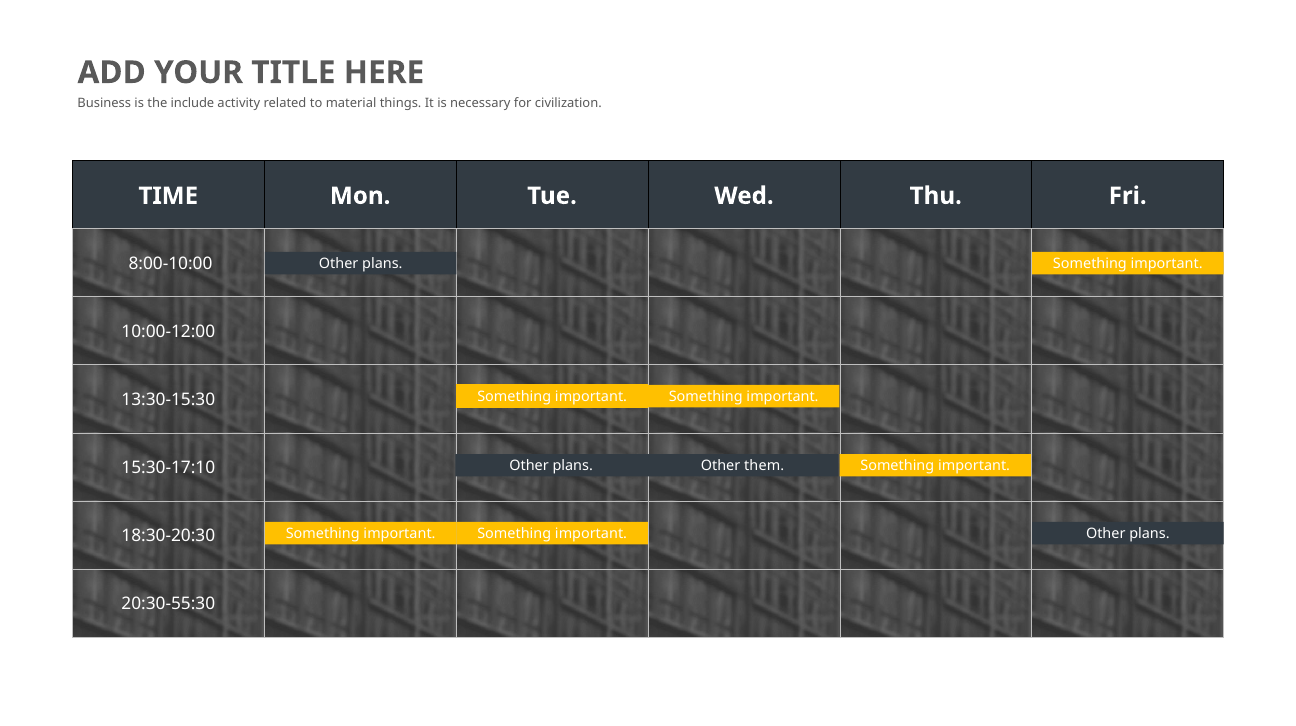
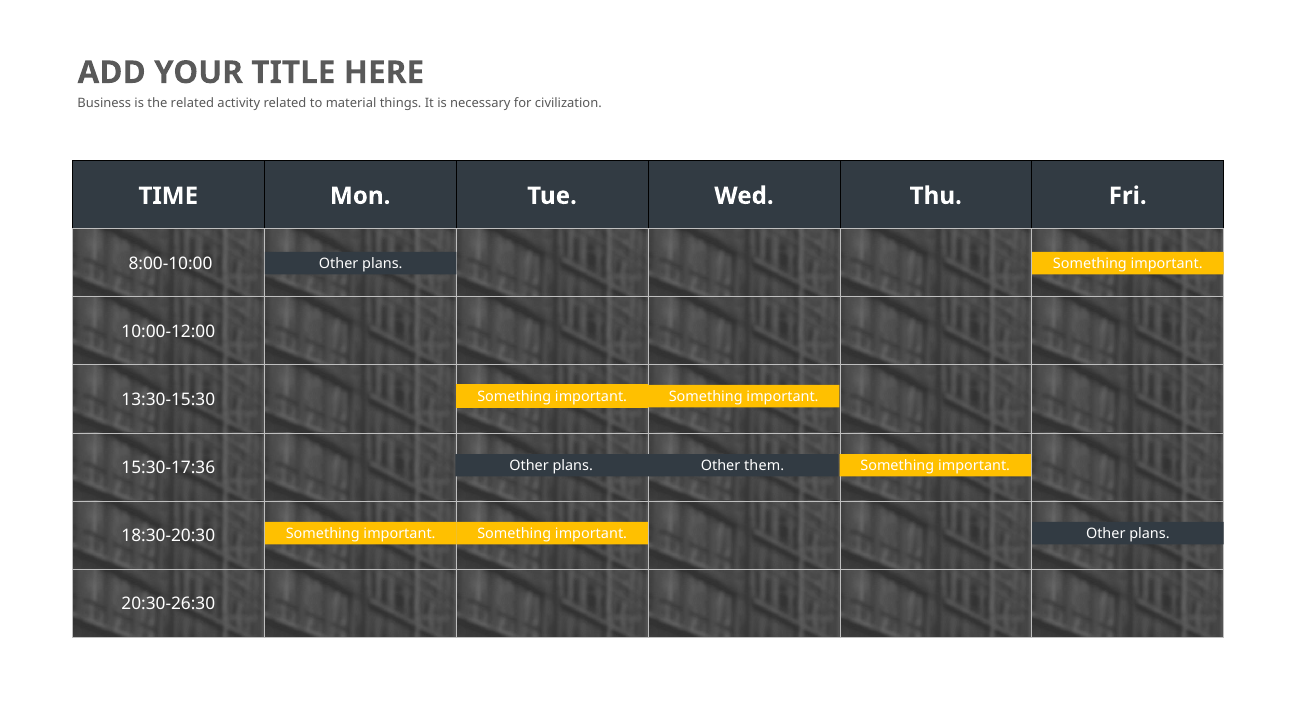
the include: include -> related
15:30-17:10: 15:30-17:10 -> 15:30-17:36
20:30-55:30: 20:30-55:30 -> 20:30-26:30
